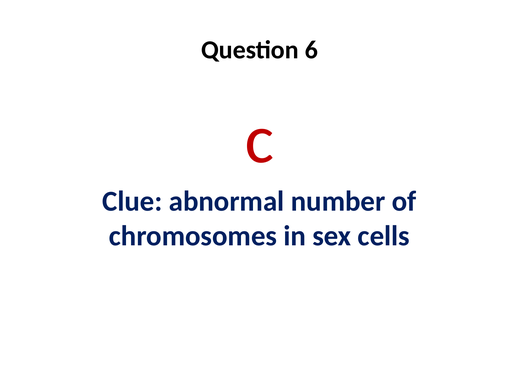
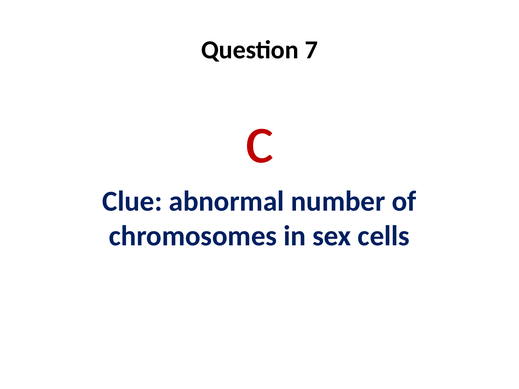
6: 6 -> 7
